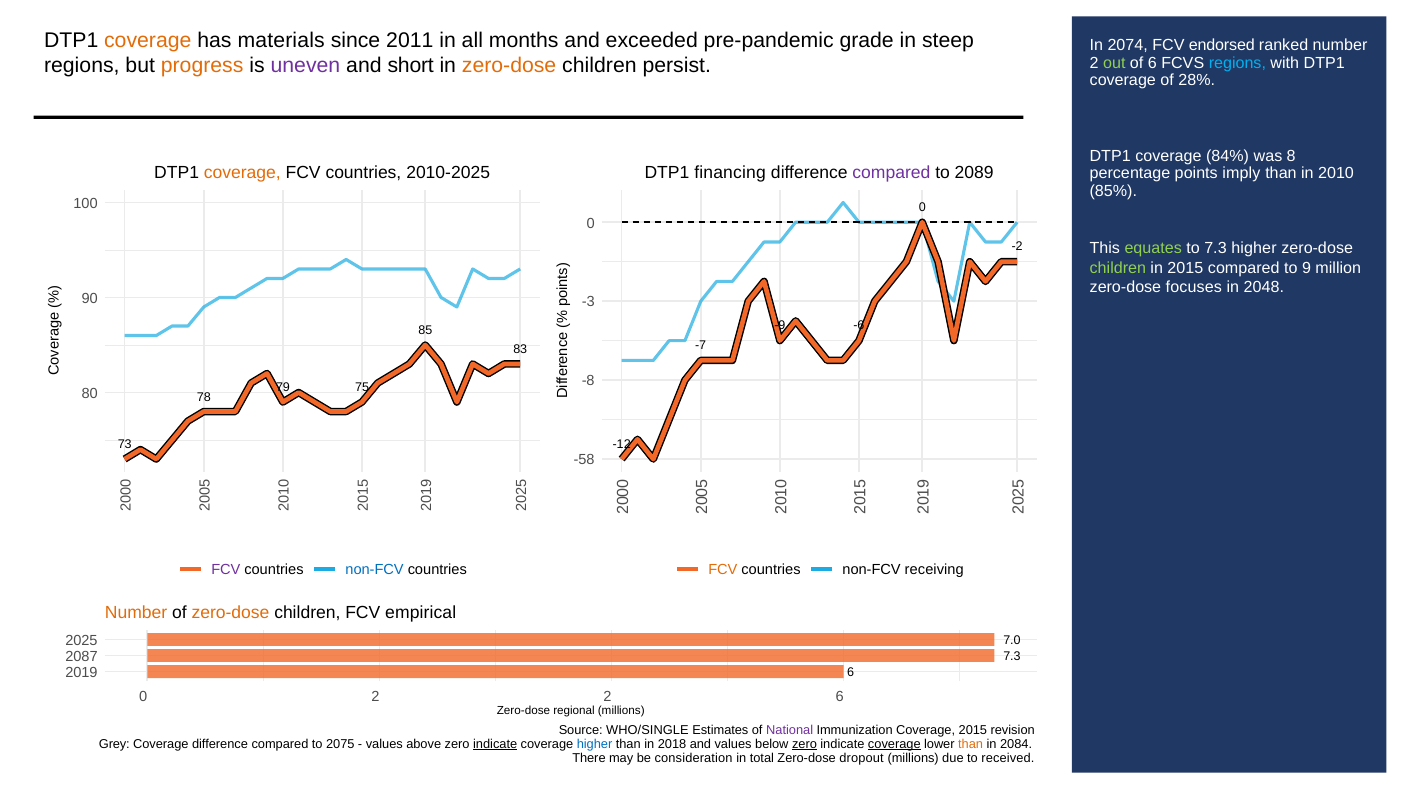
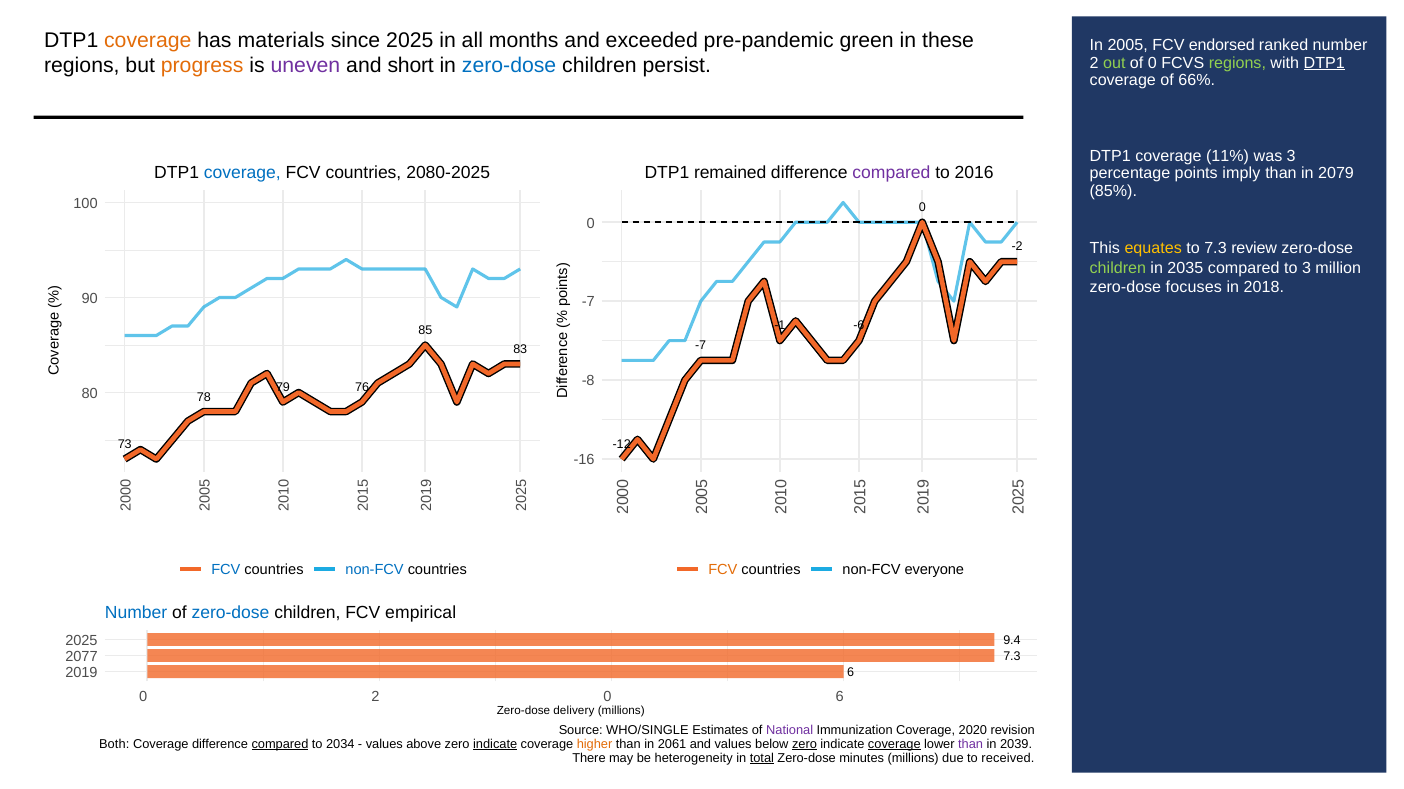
since 2011: 2011 -> 2025
grade: grade -> green
steep: steep -> these
2074: 2074 -> 2005
of 6: 6 -> 0
regions at (1237, 63) colour: light blue -> light green
DTP1 at (1324, 63) underline: none -> present
zero-dose at (509, 66) colour: orange -> blue
28%: 28% -> 66%
84%: 84% -> 11%
was 8: 8 -> 3
coverage at (242, 173) colour: orange -> blue
2010-2025: 2010-2025 -> 2080-2025
financing: financing -> remained
2089: 2089 -> 2016
2010: 2010 -> 2079
equates colour: light green -> yellow
7.3 higher: higher -> review
in 2015: 2015 -> 2035
to 9: 9 -> 3
2048: 2048 -> 2018
-3 at (588, 302): -3 -> -7
-9: -9 -> -1
75: 75 -> 76
-58: -58 -> -16
FCV at (226, 571) colour: purple -> blue
receiving: receiving -> everyone
Number at (136, 614) colour: orange -> blue
zero-dose at (230, 614) colour: orange -> blue
7.0: 7.0 -> 9.4
2087: 2087 -> 2077
2 at (607, 697): 2 -> 0
regional: regional -> delivery
Coverage 2015: 2015 -> 2020
Grey: Grey -> Both
compared at (280, 745) underline: none -> present
2075: 2075 -> 2034
higher at (595, 745) colour: blue -> orange
2018: 2018 -> 2061
than at (971, 745) colour: orange -> purple
2084: 2084 -> 2039
consideration: consideration -> heterogeneity
total underline: none -> present
dropout: dropout -> minutes
